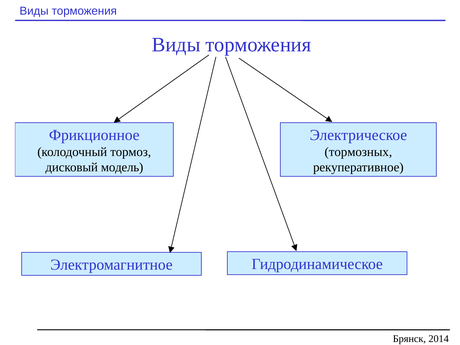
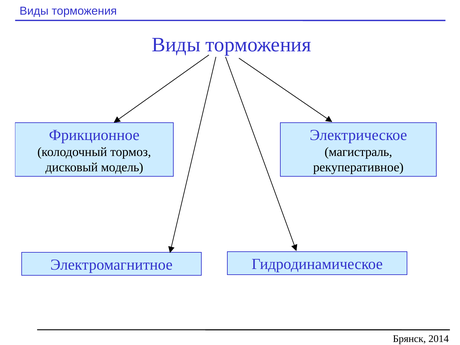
тормозных: тормозных -> магистраль
